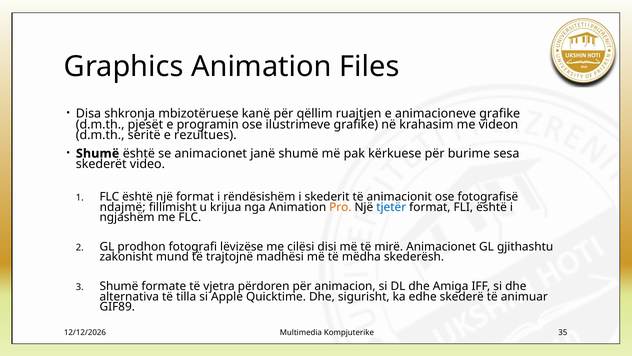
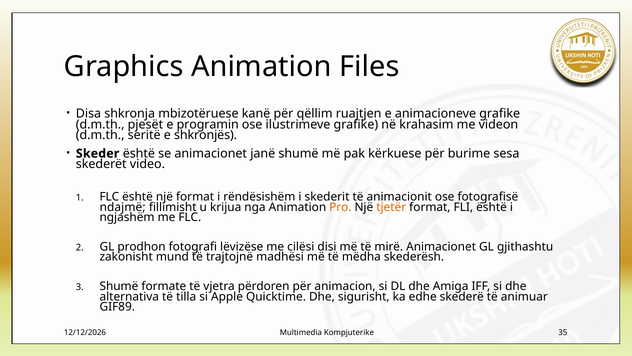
rezultues: rezultues -> shkronjës
Shumë at (98, 153): Shumë -> Skeder
tjetër colour: blue -> orange
